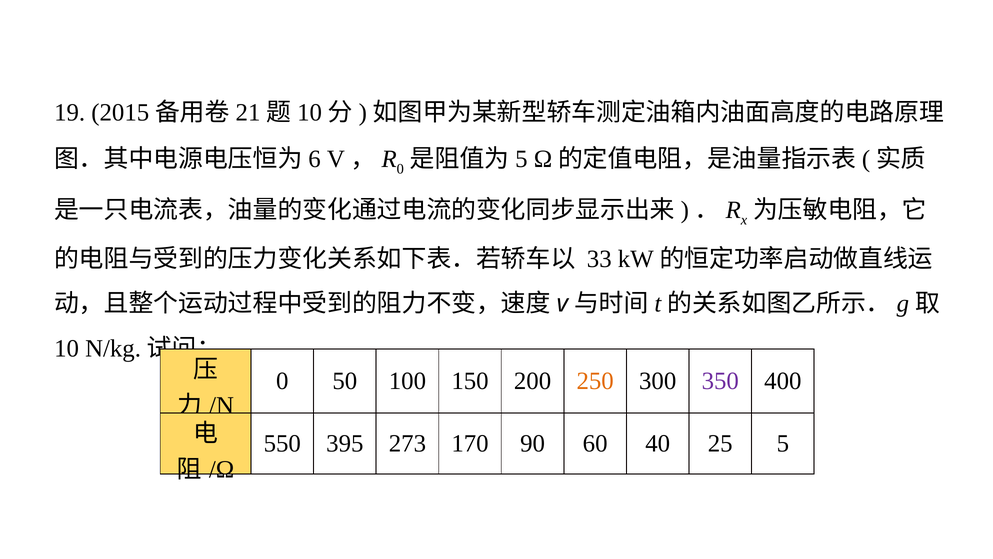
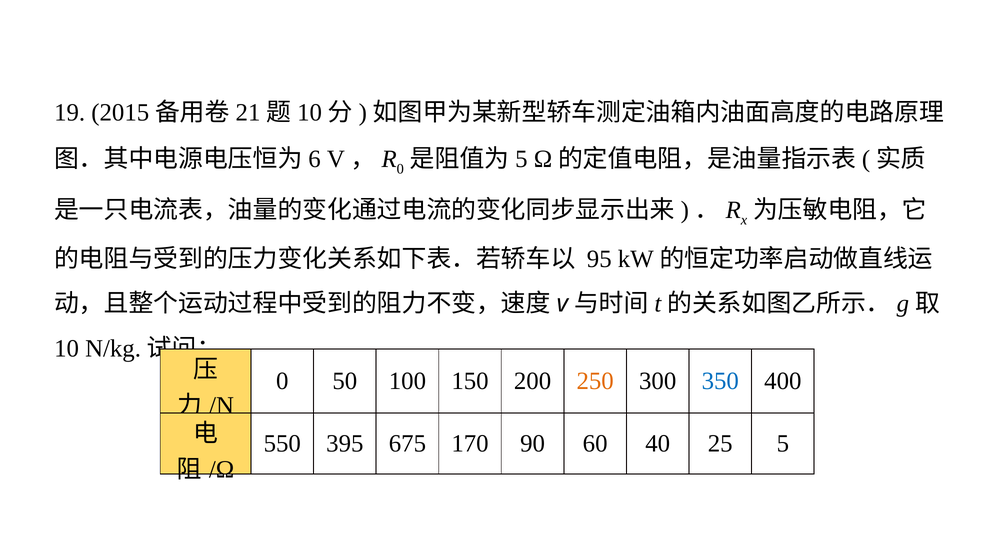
33: 33 -> 95
350 colour: purple -> blue
273: 273 -> 675
